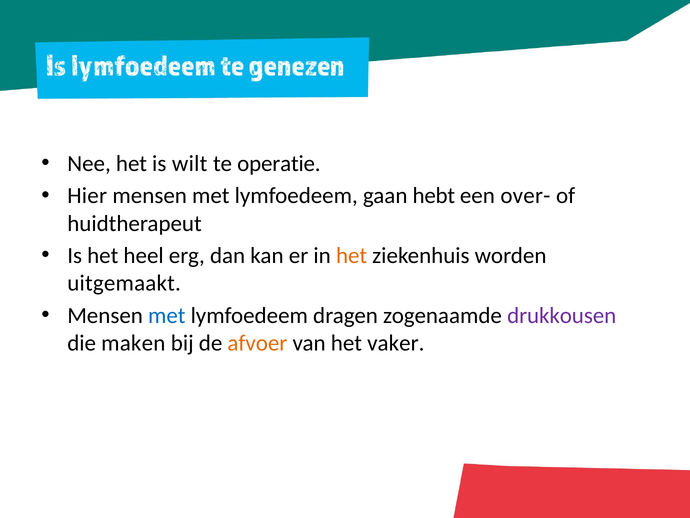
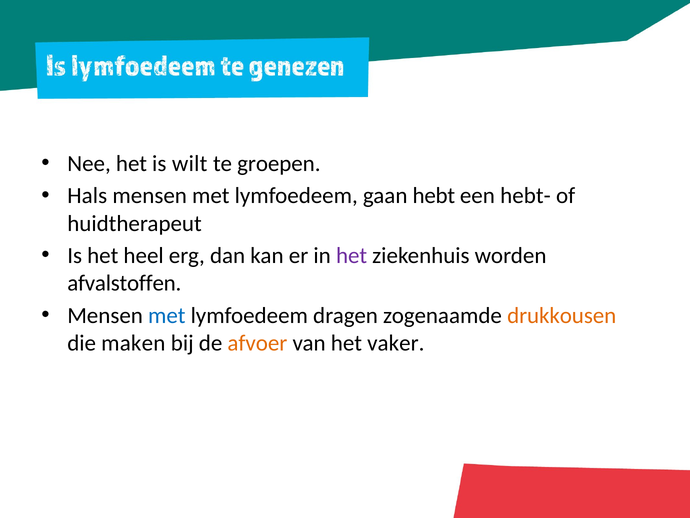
operatie: operatie -> groepen
Hier: Hier -> Hals
over-: over- -> hebt-
het at (352, 255) colour: orange -> purple
uitgemaakt: uitgemaakt -> afvalstoffen
drukkousen colour: purple -> orange
